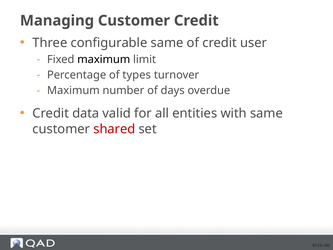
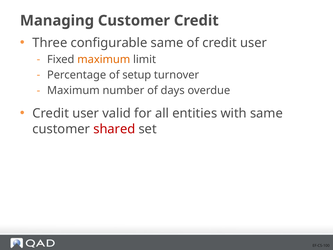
maximum at (104, 59) colour: black -> orange
types: types -> setup
data at (86, 113): data -> user
